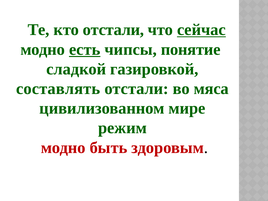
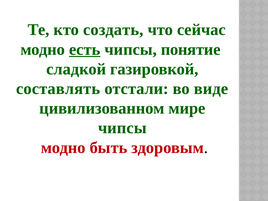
кто отстали: отстали -> создать
сейчас underline: present -> none
мяса: мяса -> виде
режим at (122, 128): режим -> чипсы
